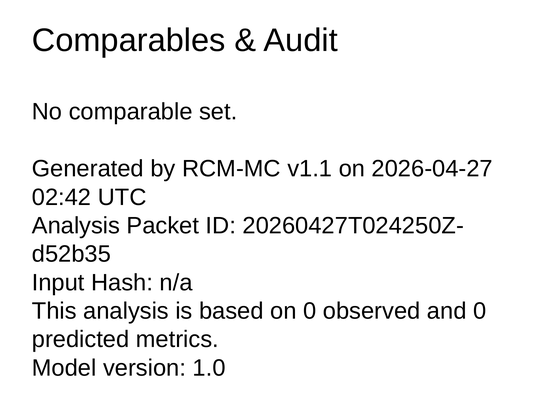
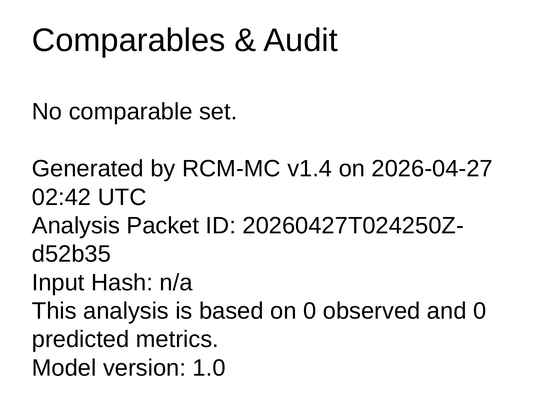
v1.1: v1.1 -> v1.4
